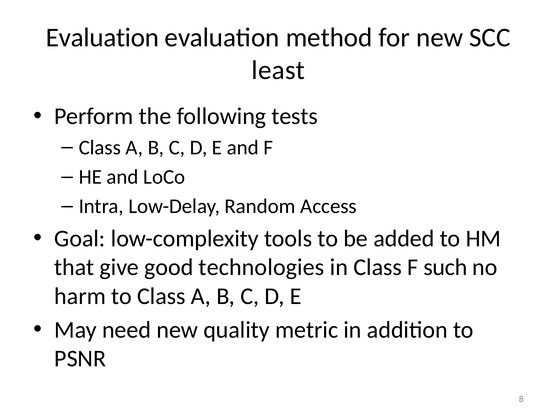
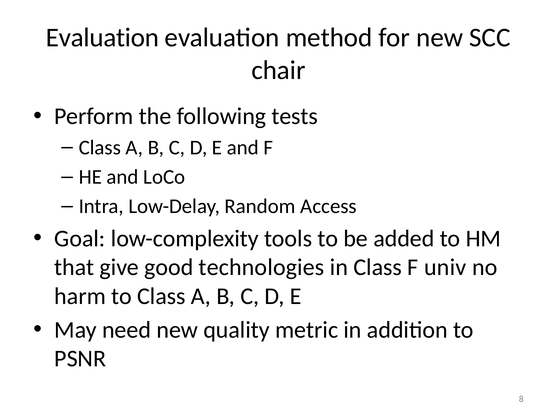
least: least -> chair
such: such -> univ
